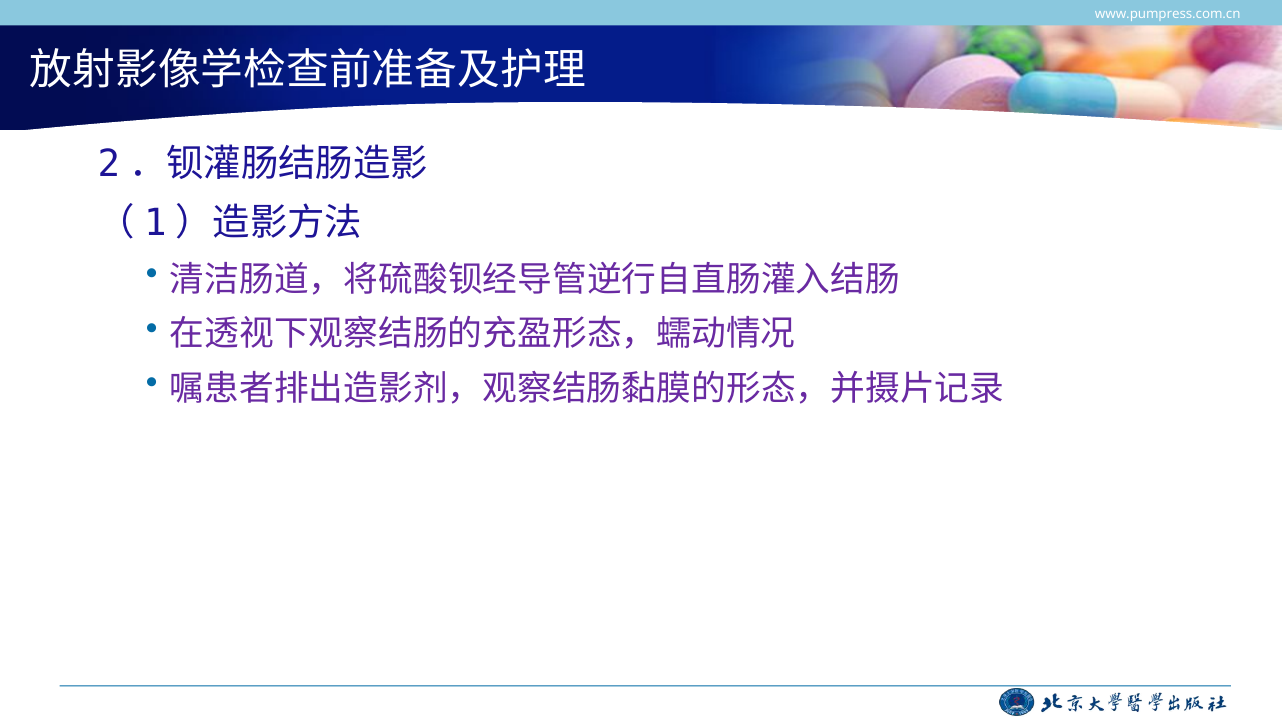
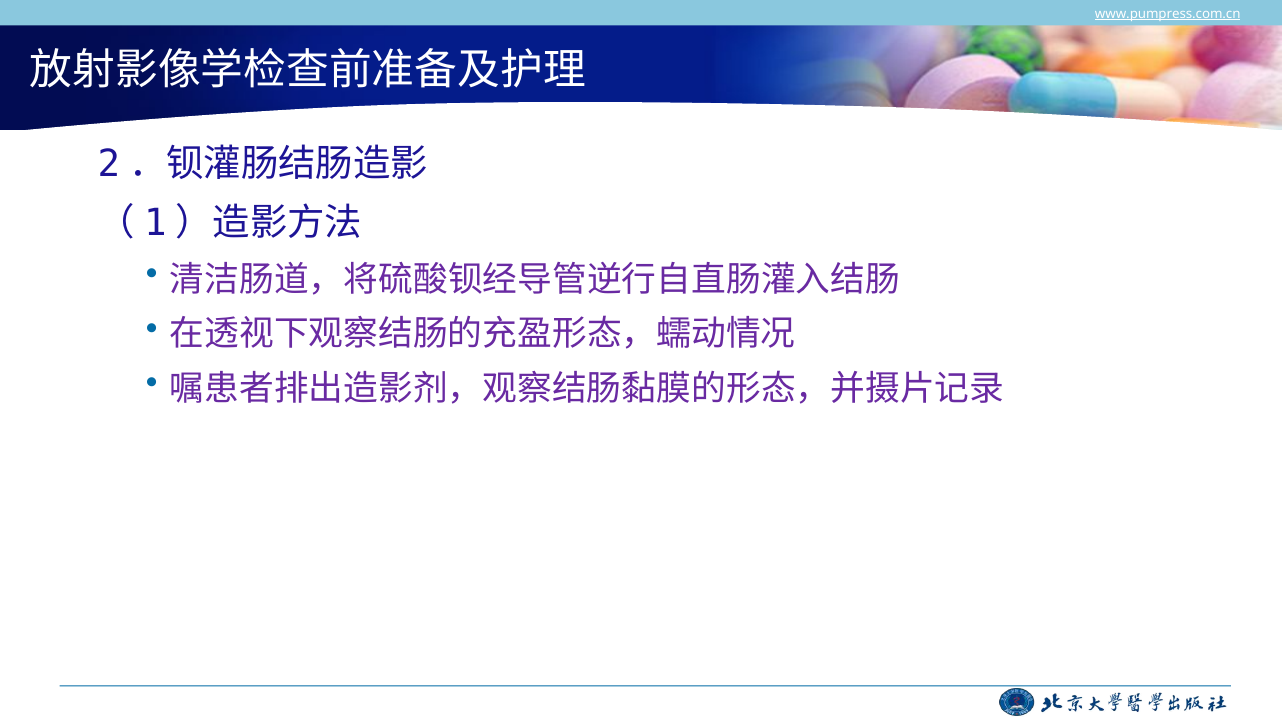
www.pumpress.com.cn underline: none -> present
